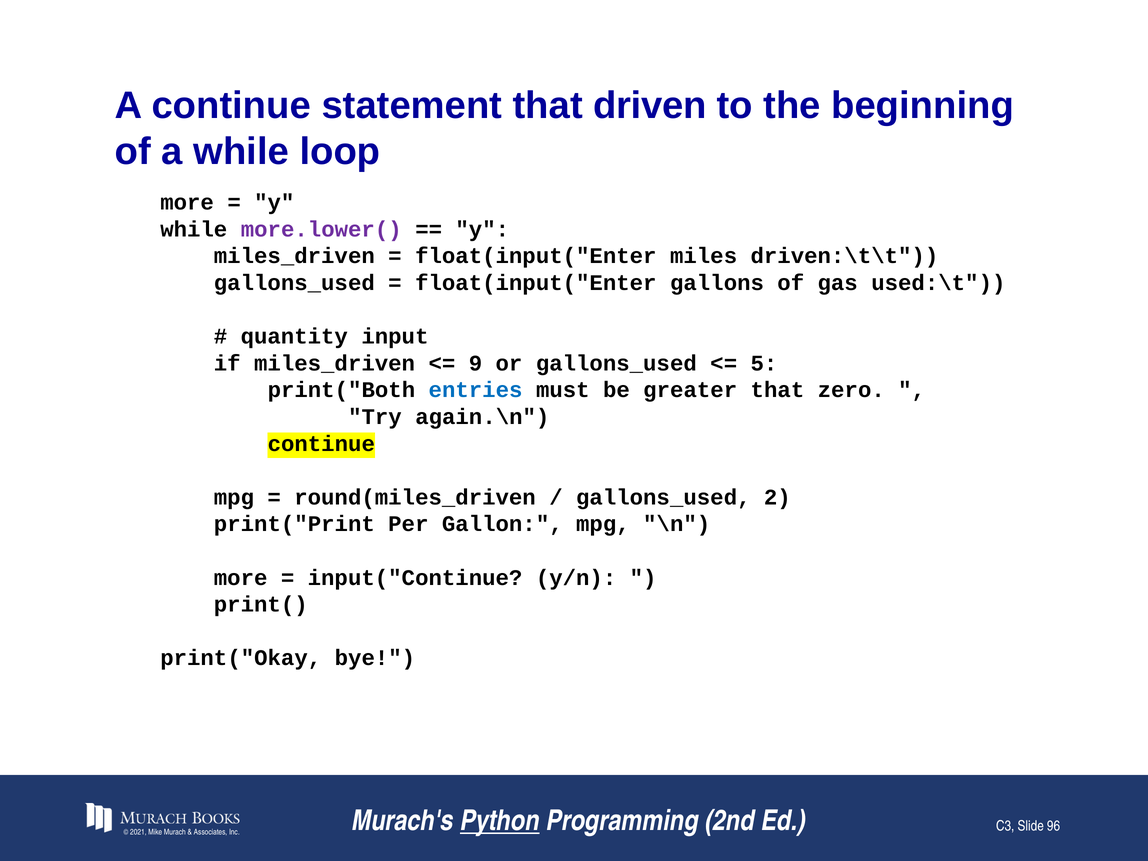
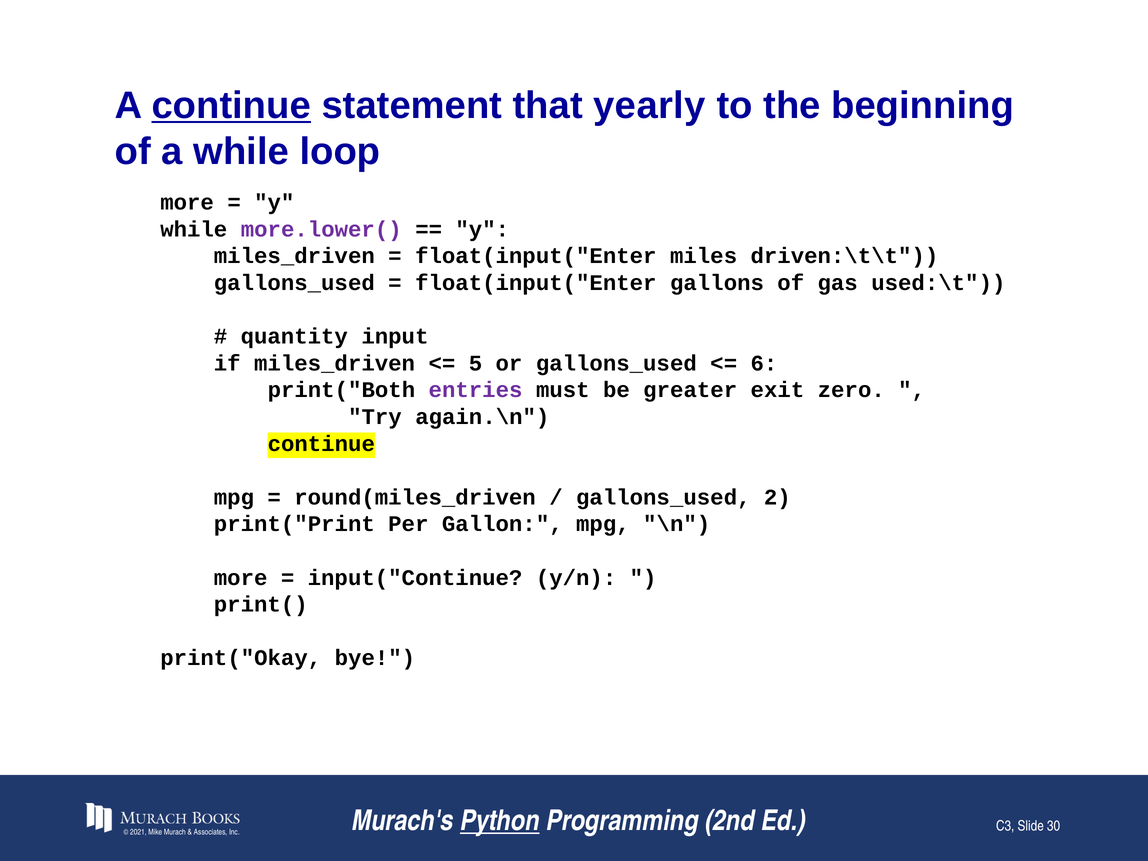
continue at (231, 106) underline: none -> present
driven: driven -> yearly
9: 9 -> 5
5: 5 -> 6
entries colour: blue -> purple
greater that: that -> exit
96: 96 -> 30
